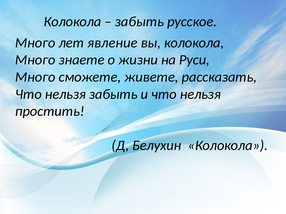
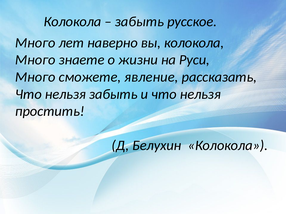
явление: явление -> наверно
живете: живете -> явление
